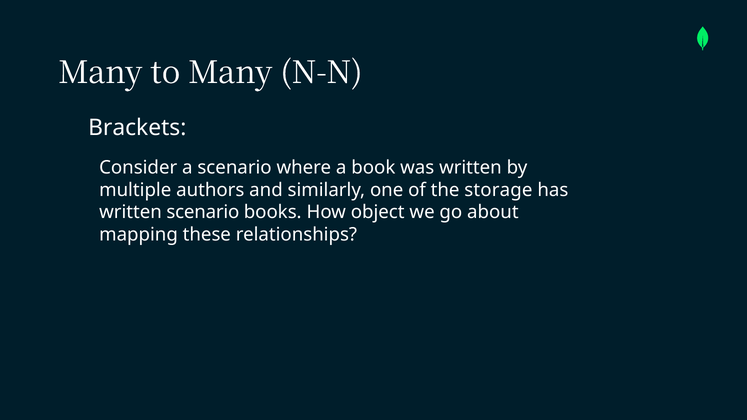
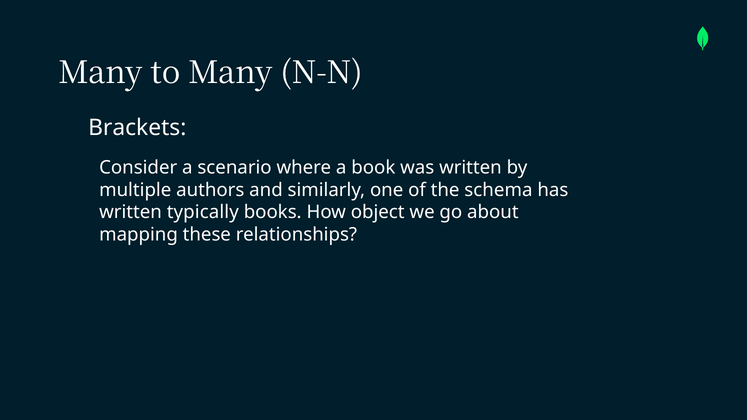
storage: storage -> schema
written scenario: scenario -> typically
